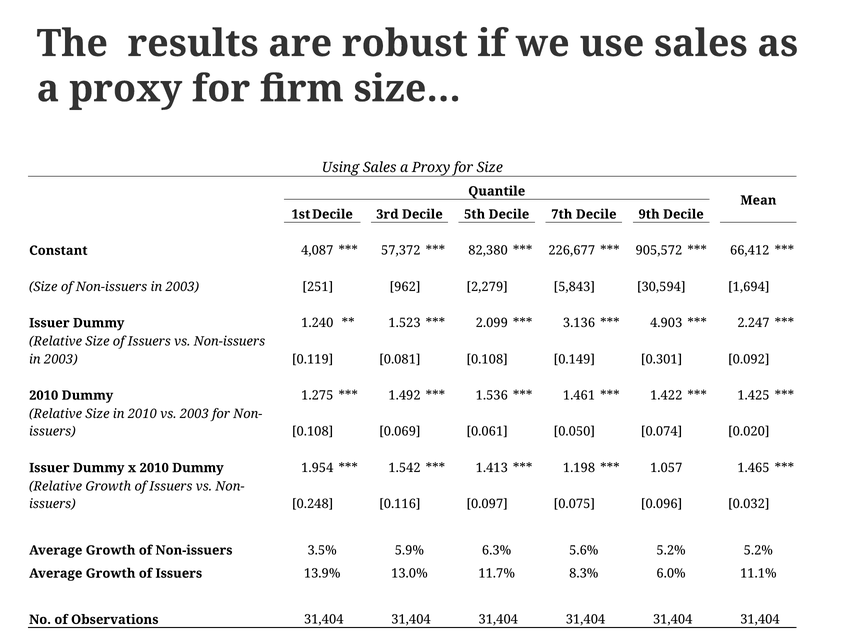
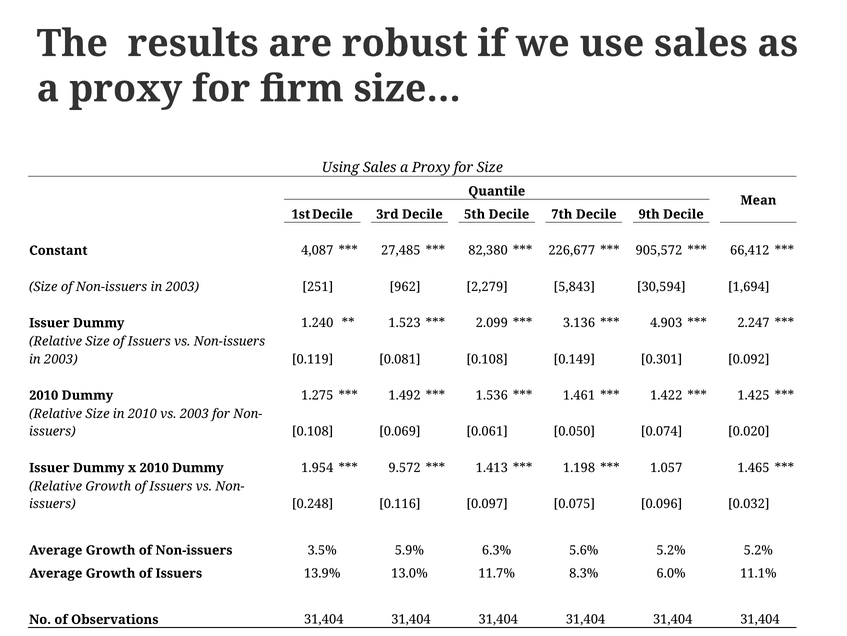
57,372: 57,372 -> 27,485
1.542: 1.542 -> 9.572
